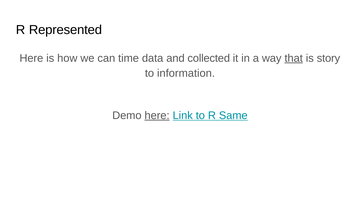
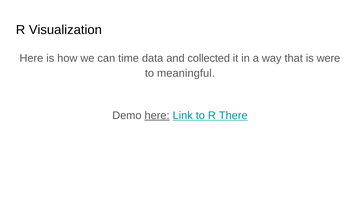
Represented: Represented -> Visualization
that underline: present -> none
story: story -> were
information: information -> meaningful
Same: Same -> There
